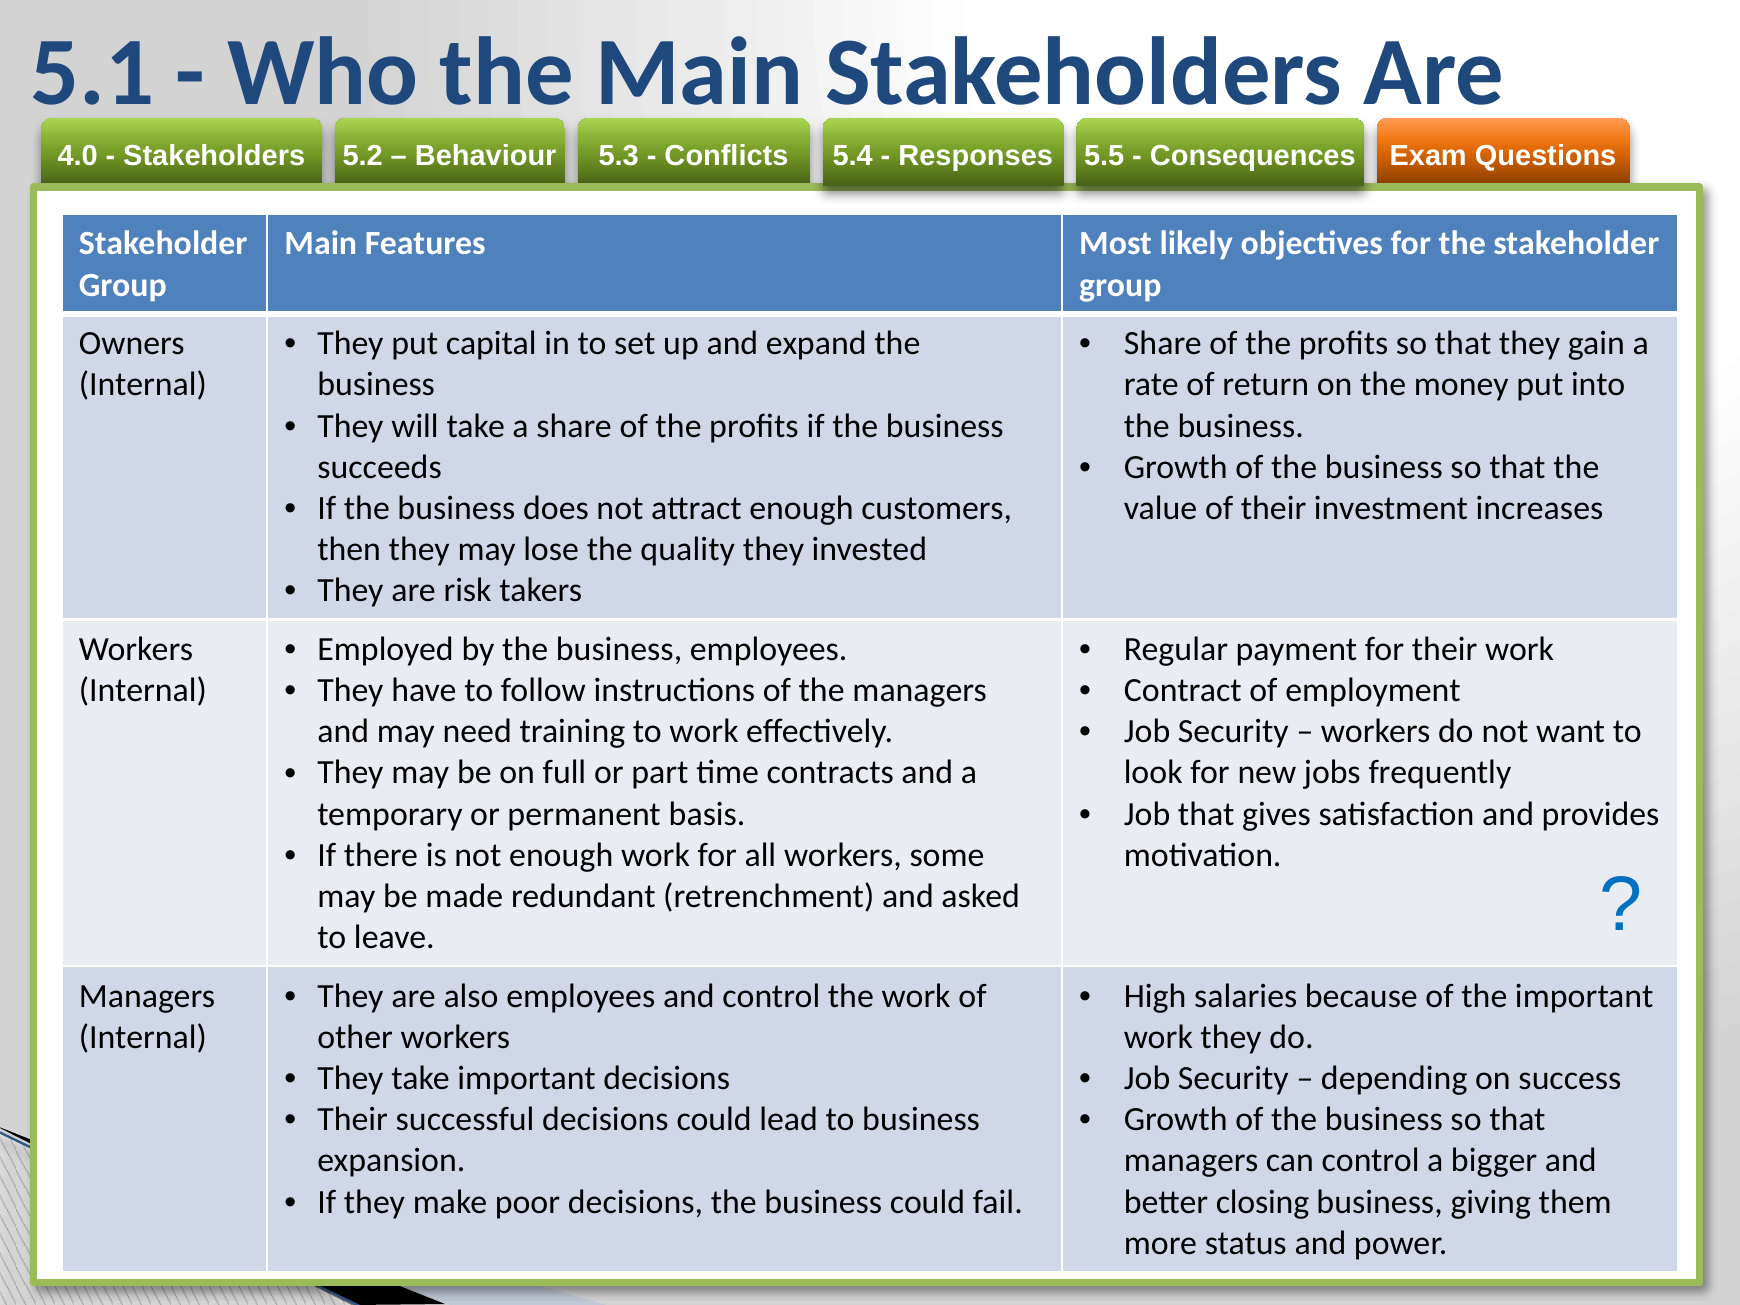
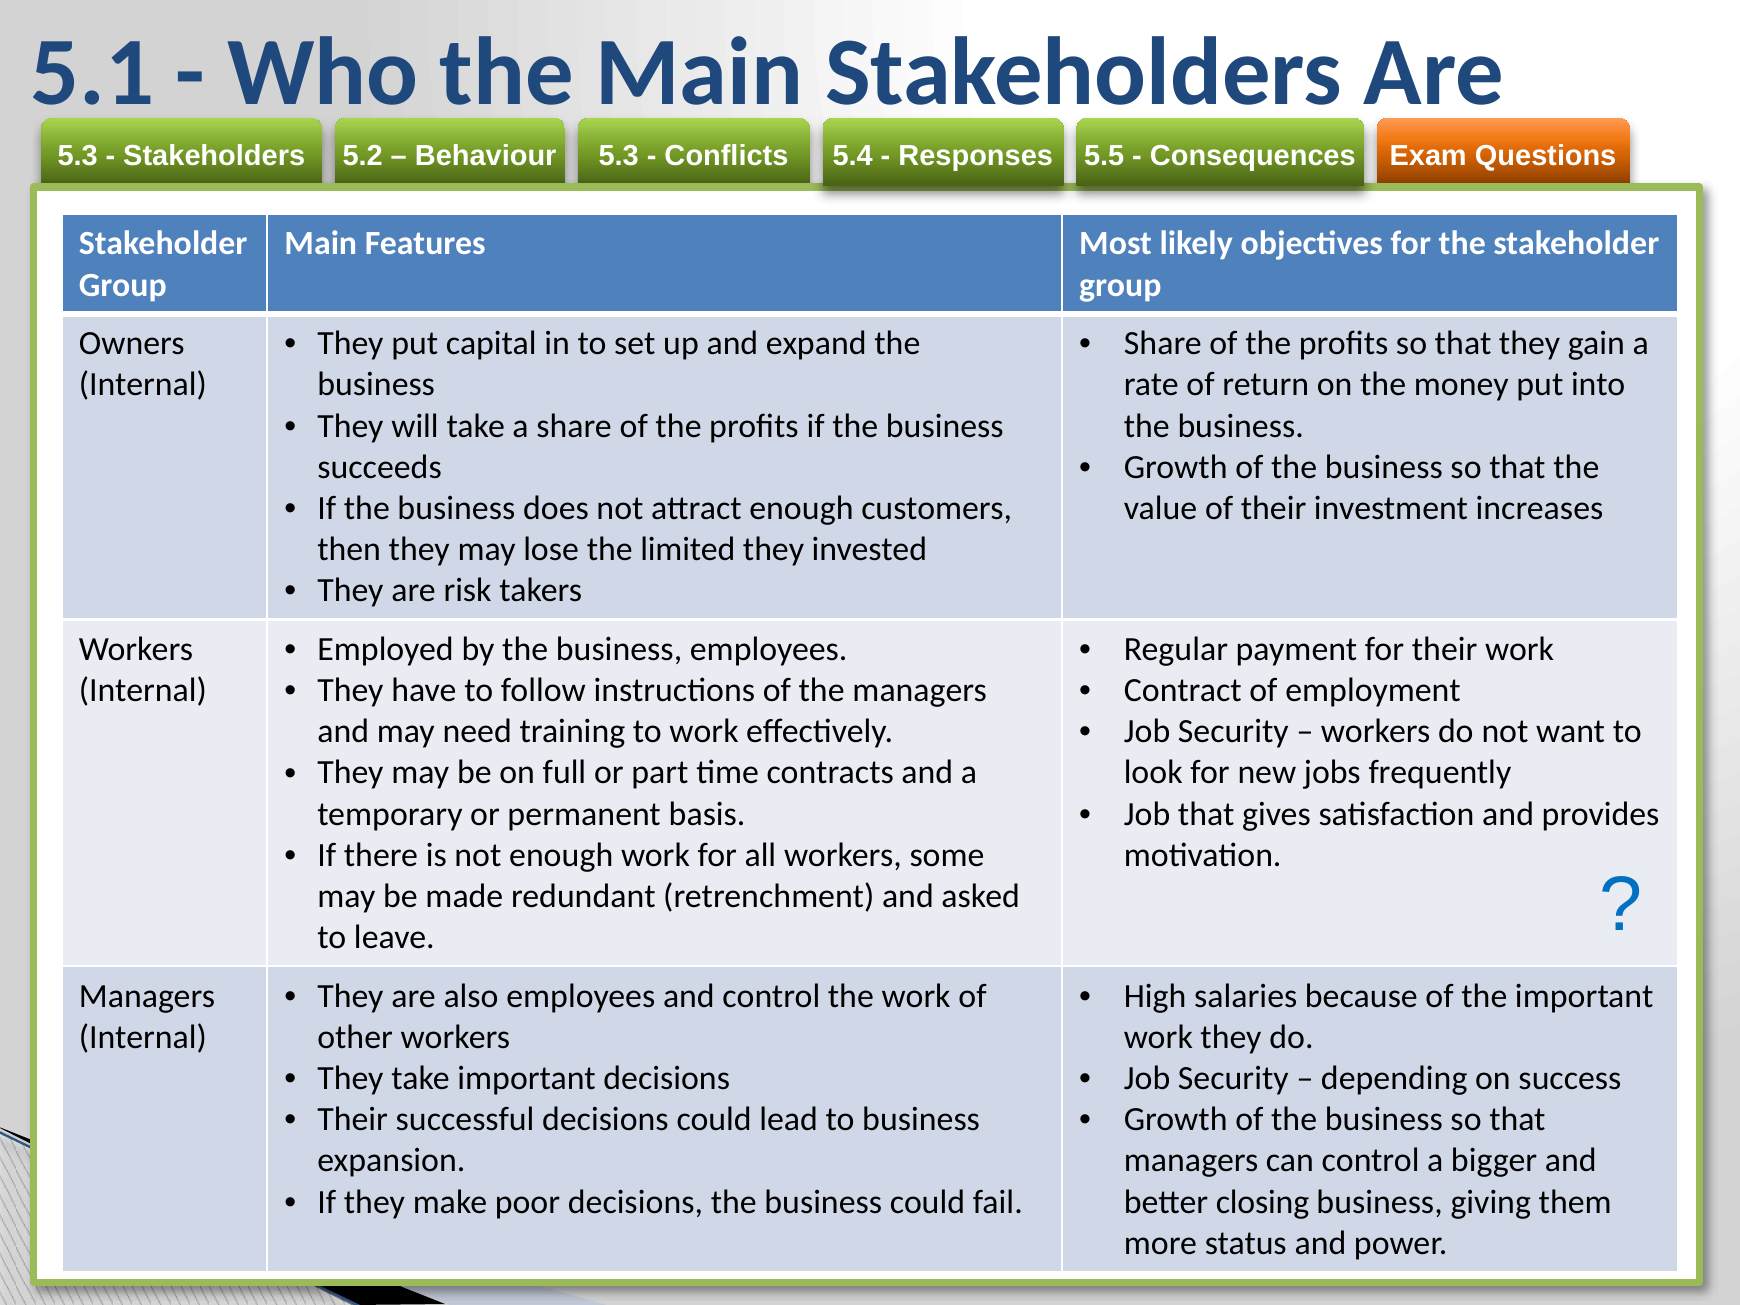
4.0 at (78, 156): 4.0 -> 5.3
quality: quality -> limited
